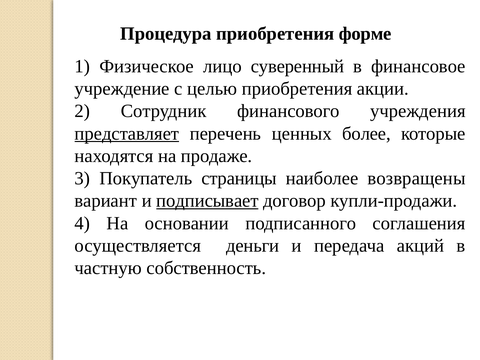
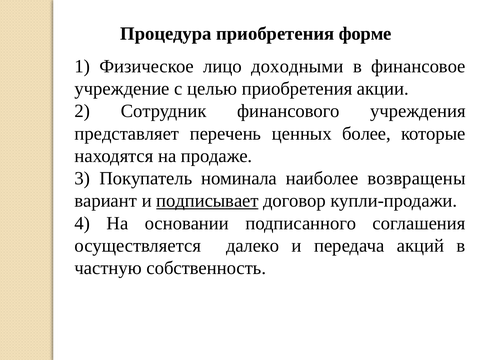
суверенный: суверенный -> доходными
представляет underline: present -> none
страницы: страницы -> номинала
деньги: деньги -> далеко
